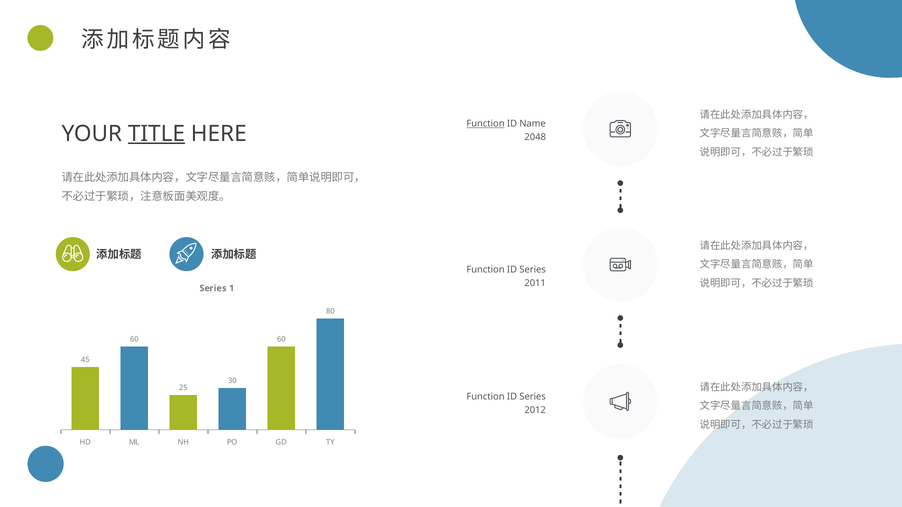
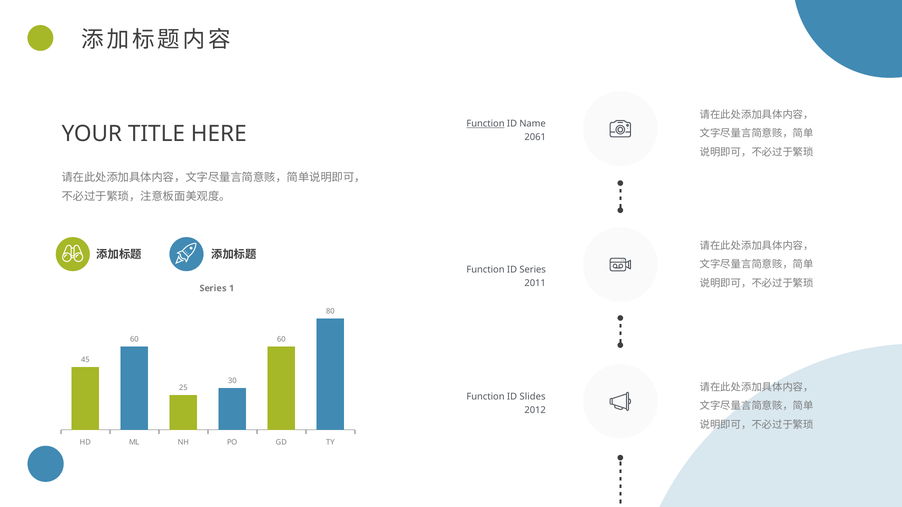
TITLE underline: present -> none
2048: 2048 -> 2061
Series at (533, 397): Series -> Slides
